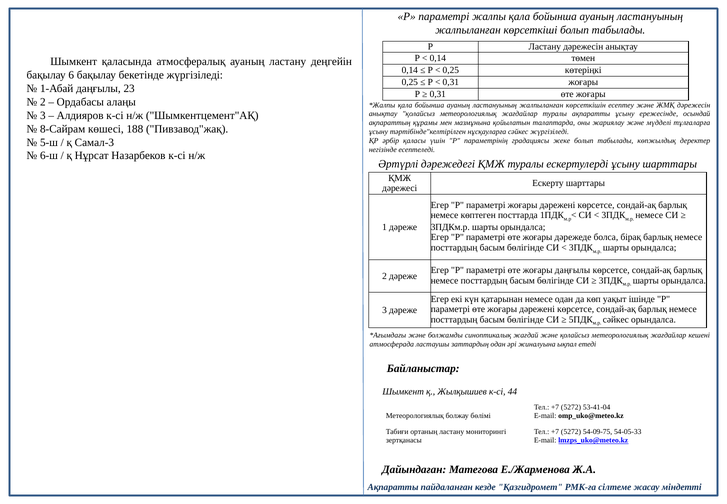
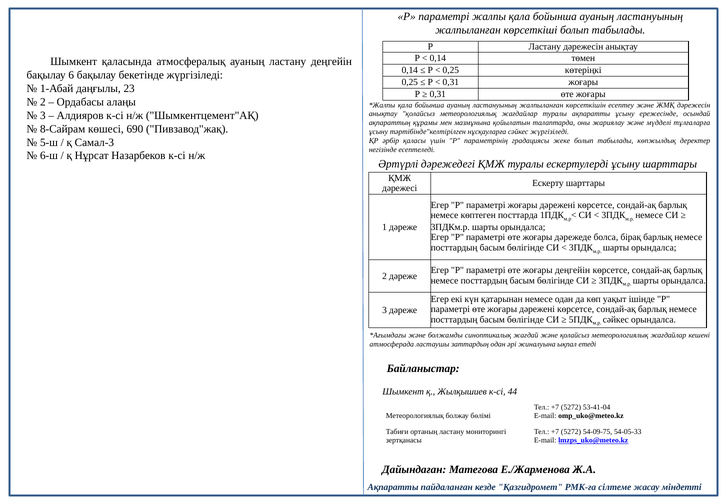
188: 188 -> 690
жоғары даңғылы: даңғылы -> деңгейін
